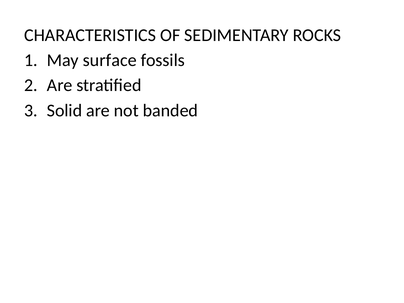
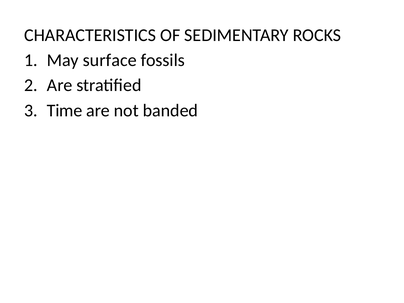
Solid: Solid -> Time
